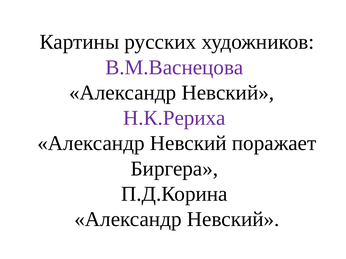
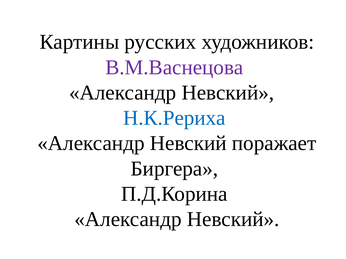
Н.К.Рериха colour: purple -> blue
